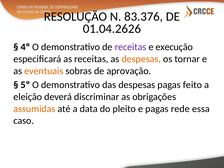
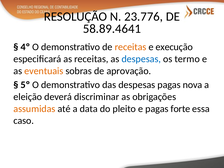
83.376: 83.376 -> 23.776
01.04.2626: 01.04.2626 -> 58.89.4641
receitas at (131, 47) colour: purple -> orange
despesas at (141, 59) colour: orange -> blue
tornar: tornar -> termo
feito: feito -> nova
rede: rede -> forte
